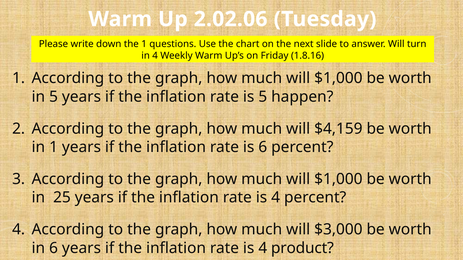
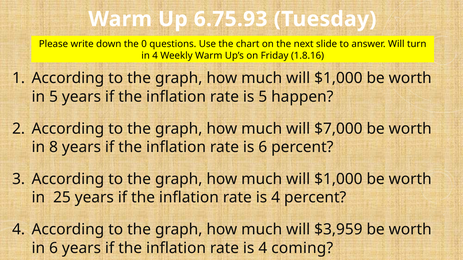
2.02.06: 2.02.06 -> 6.75.93
the 1: 1 -> 0
$4,159: $4,159 -> $7,000
in 1: 1 -> 8
$3,000: $3,000 -> $3,959
product: product -> coming
